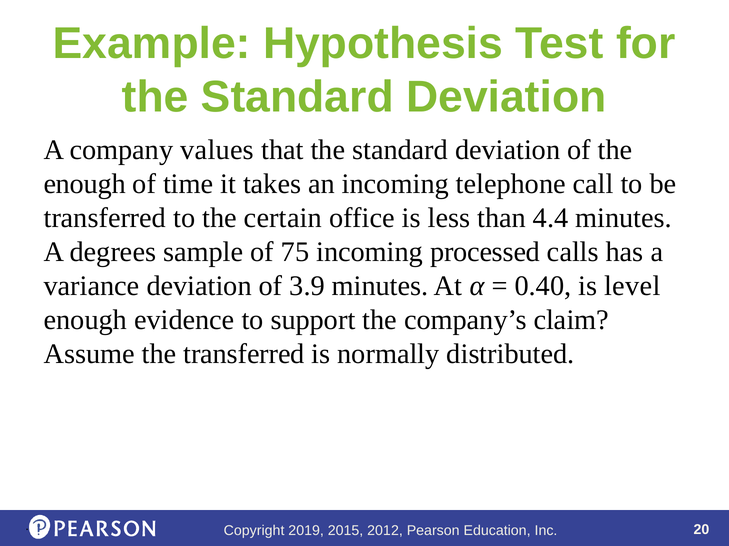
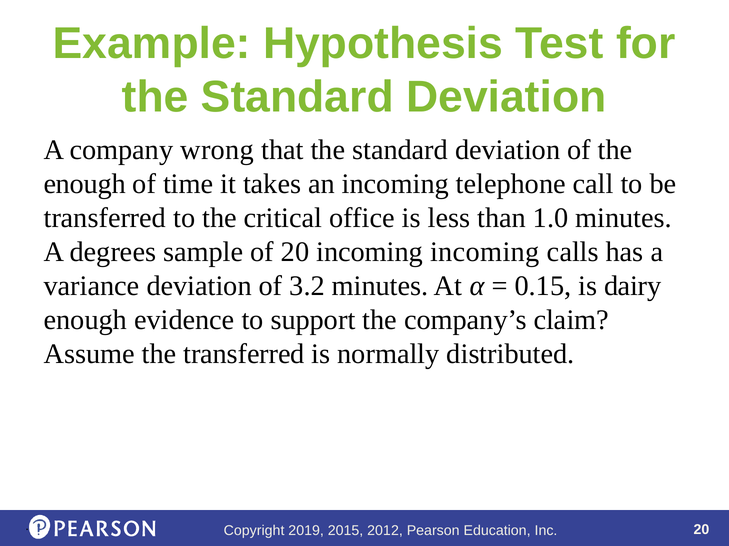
values: values -> wrong
certain: certain -> critical
4.4: 4.4 -> 1.0
of 75: 75 -> 20
incoming processed: processed -> incoming
3.9: 3.9 -> 3.2
0.40: 0.40 -> 0.15
level: level -> dairy
